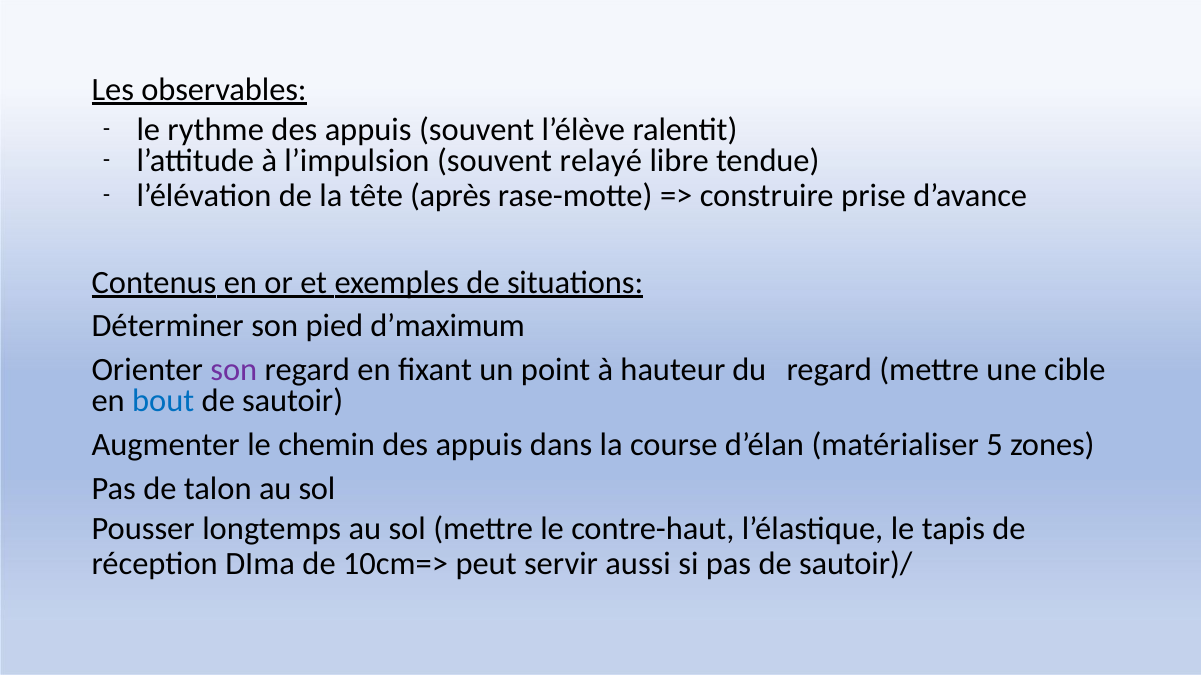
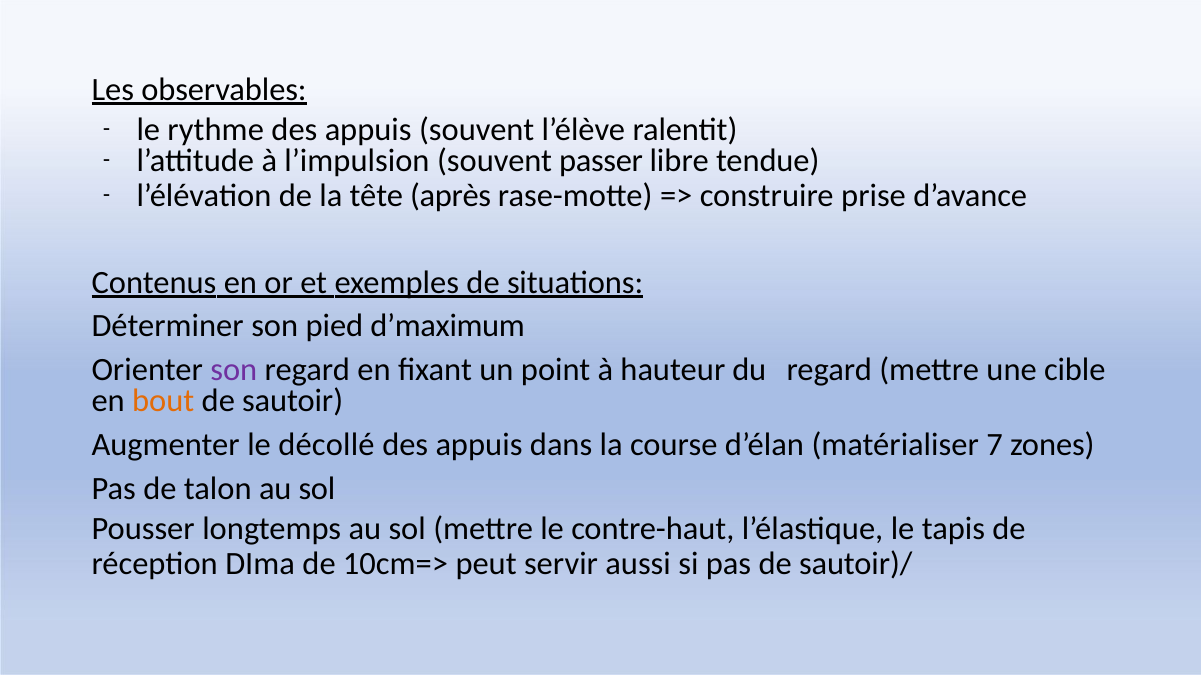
relayé: relayé -> passer
bout colour: blue -> orange
chemin: chemin -> décollé
5: 5 -> 7
